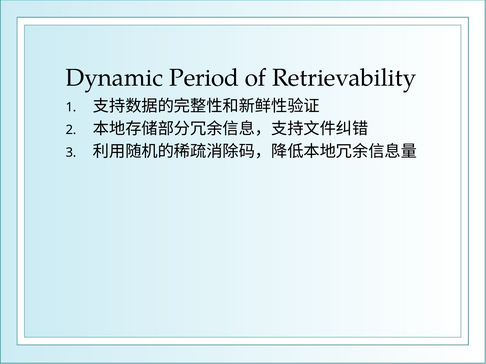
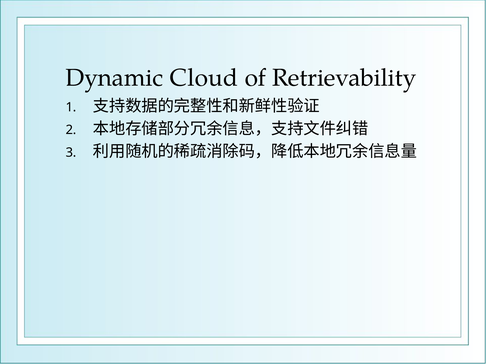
Period: Period -> Cloud
